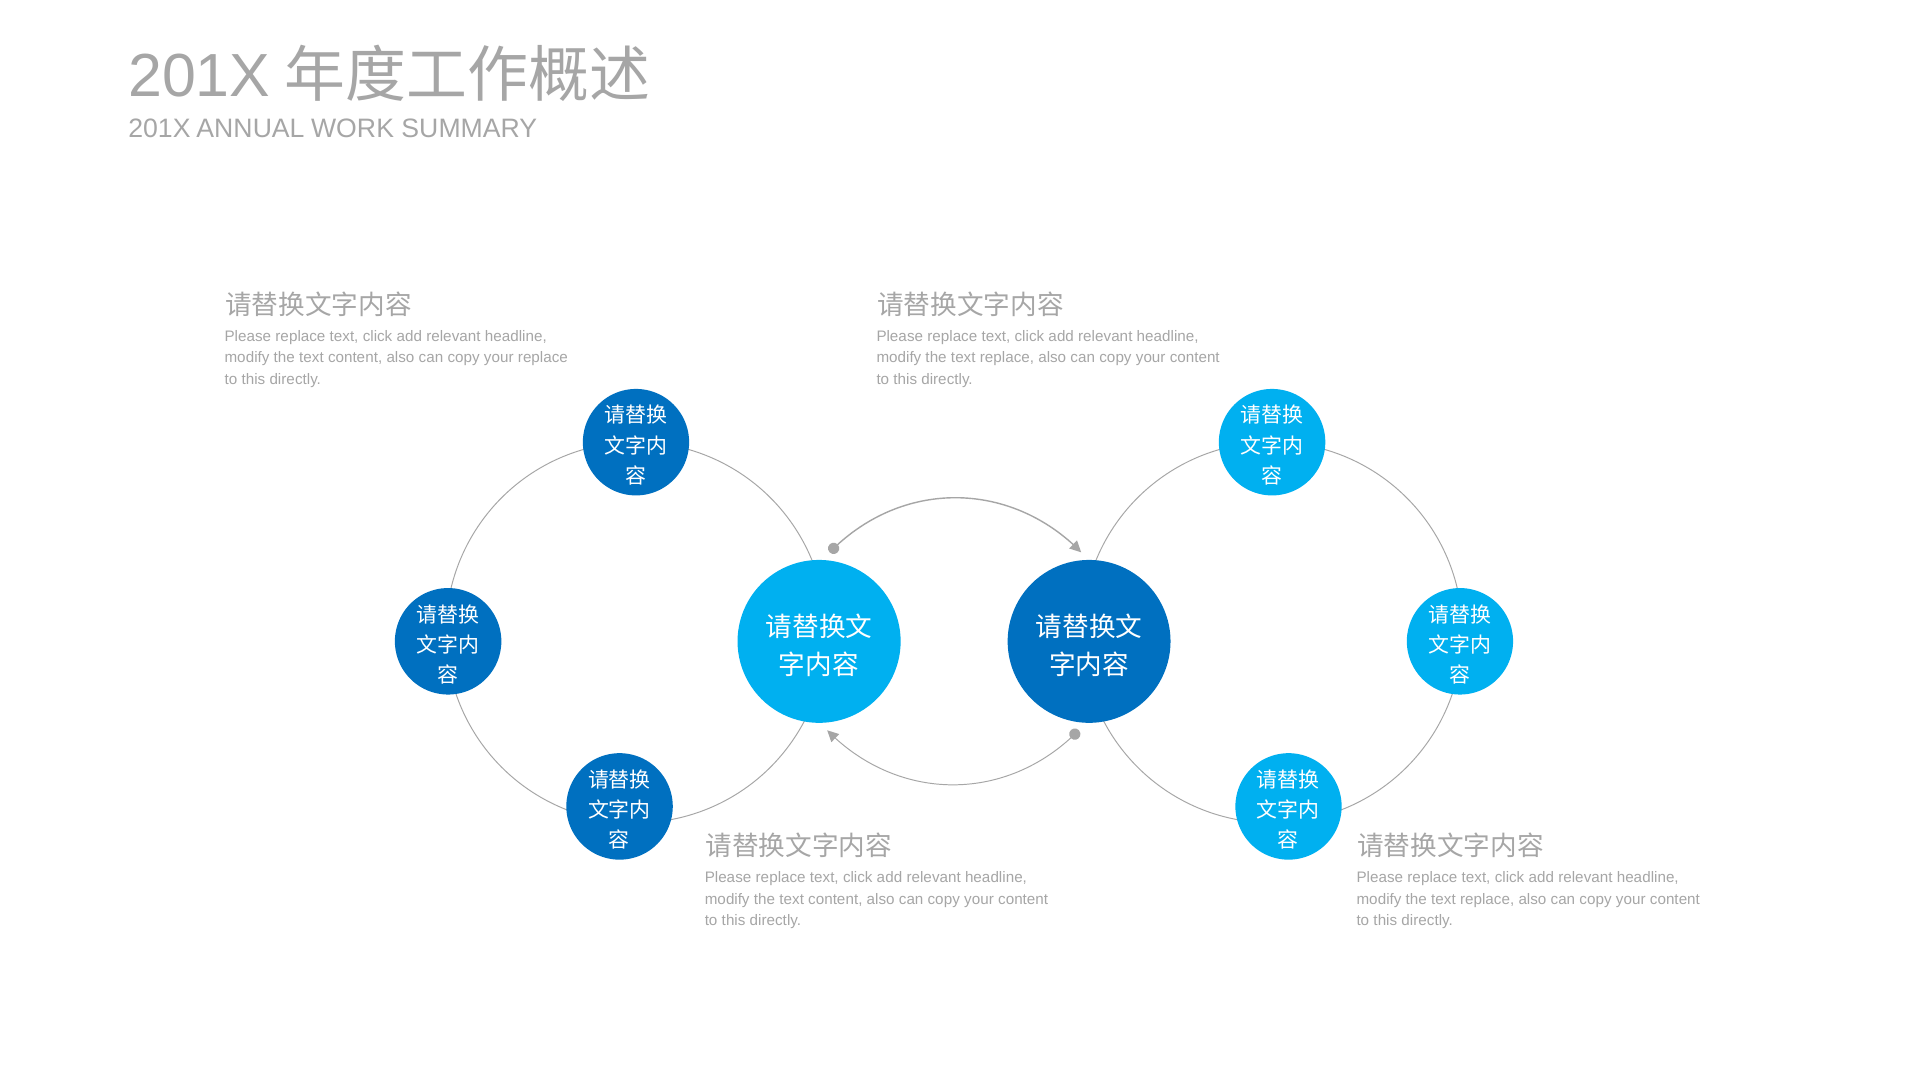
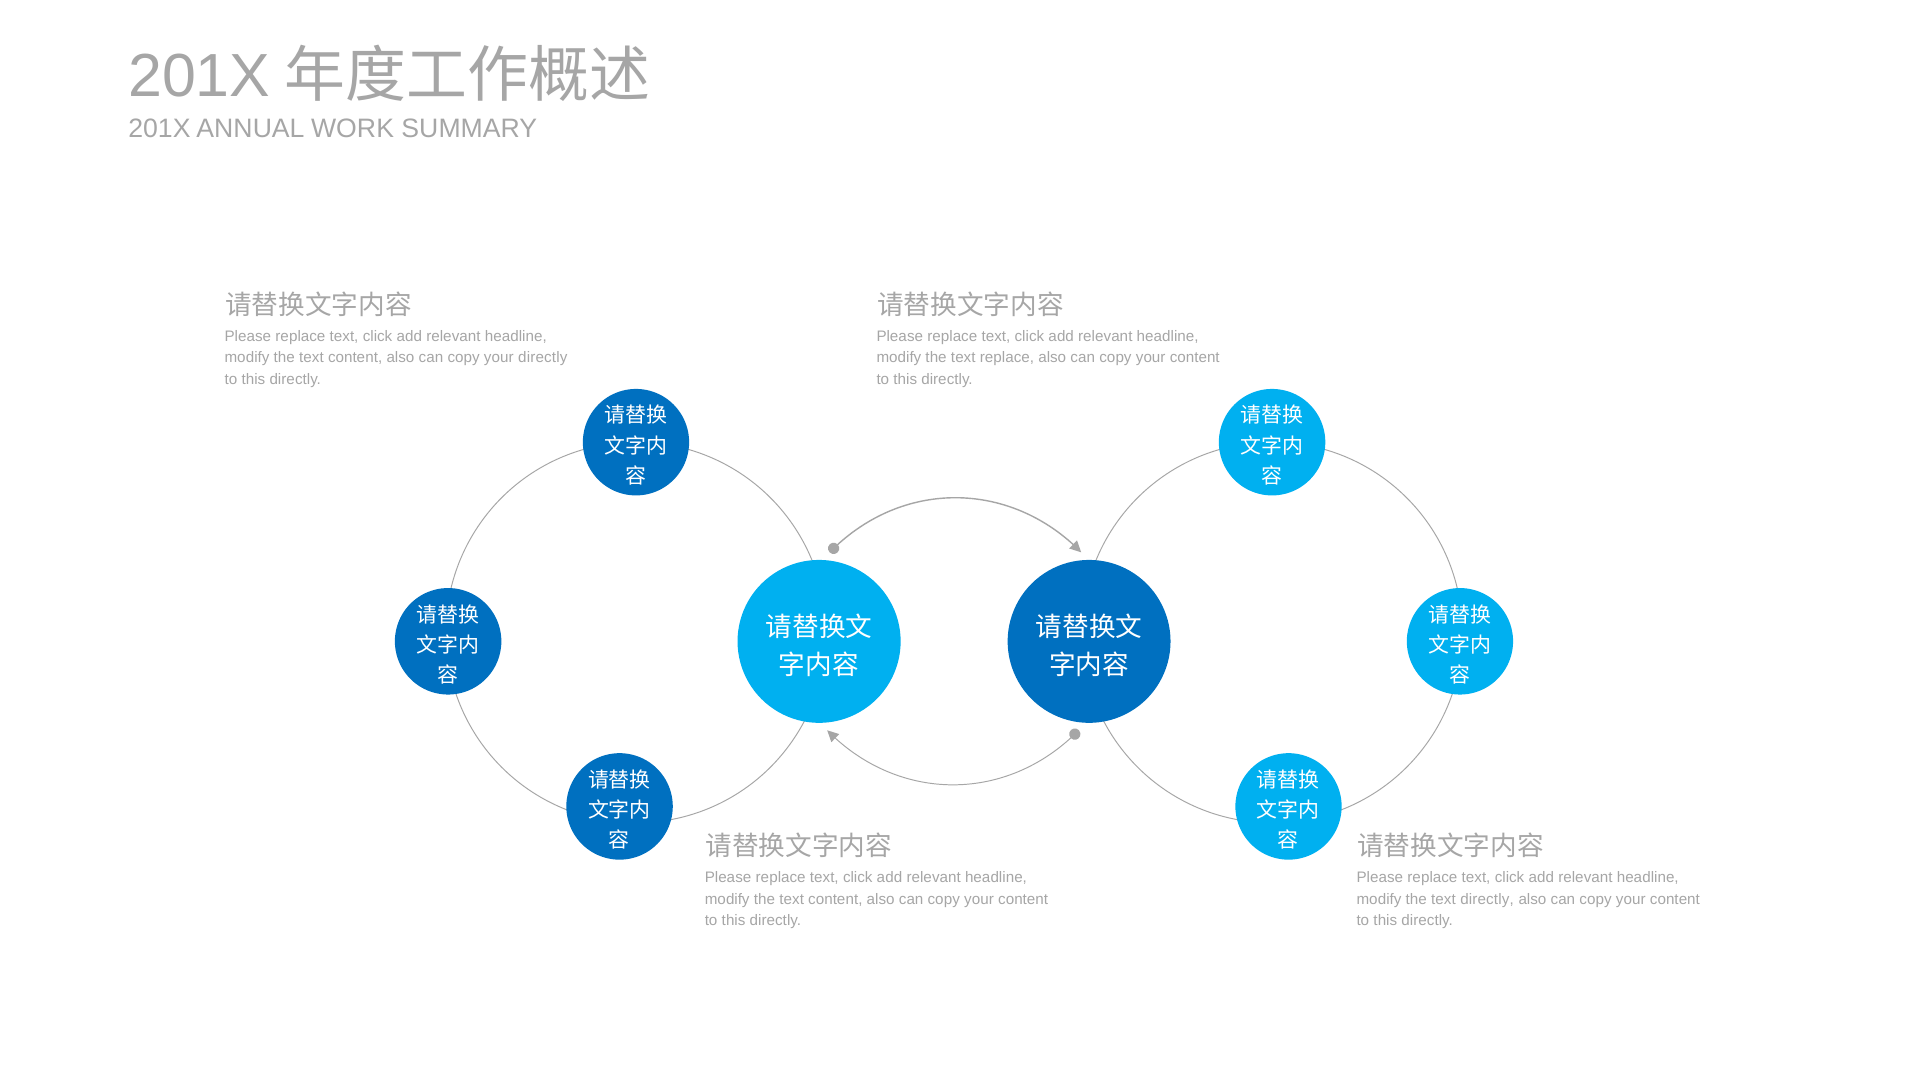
your replace: replace -> directly
replace at (1487, 899): replace -> directly
